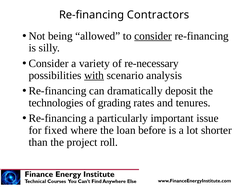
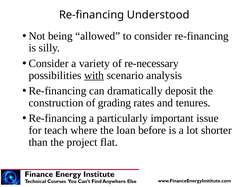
Contractors: Contractors -> Understood
consider at (153, 36) underline: present -> none
technologies: technologies -> construction
fixed: fixed -> teach
roll: roll -> flat
